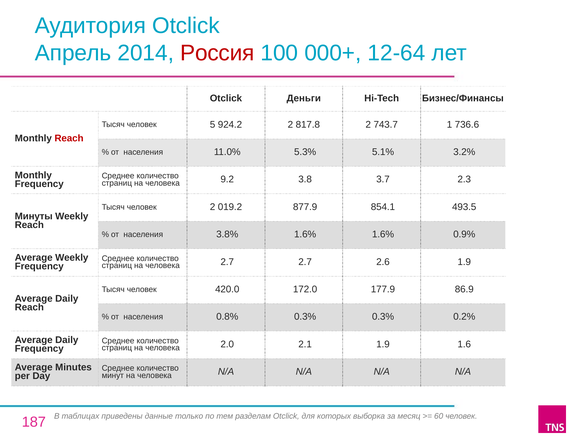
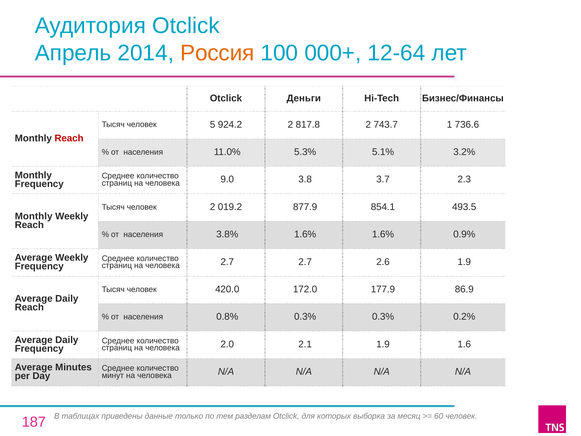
Россия colour: red -> orange
9.2: 9.2 -> 9.0
Минуты at (34, 216): Минуты -> Monthly
